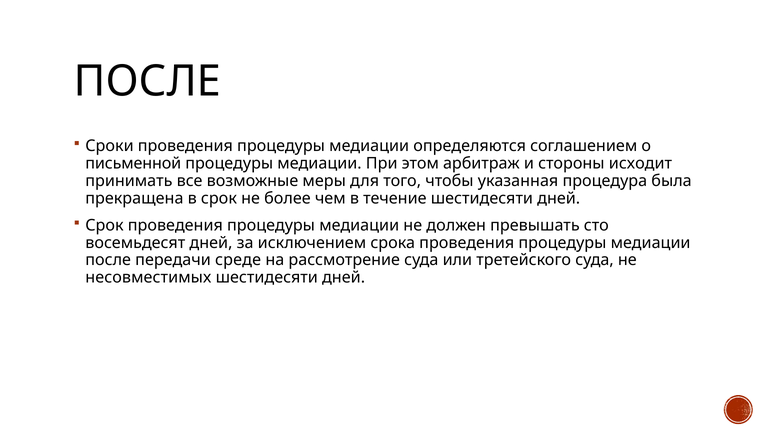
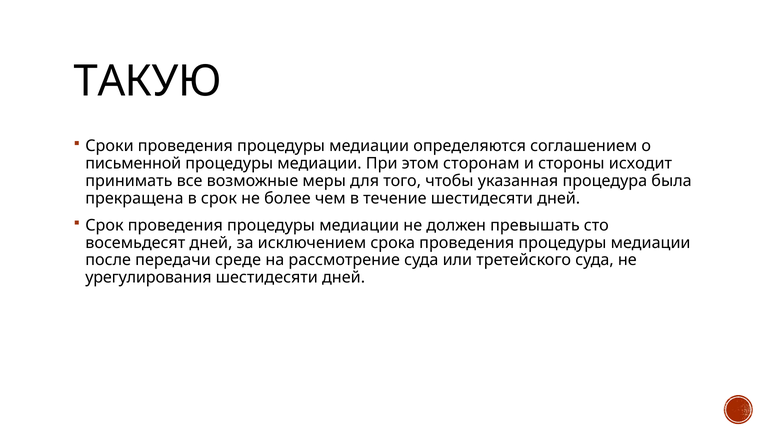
ПОСЛЕ at (147, 82): ПОСЛЕ -> ТАКУЮ
арбитраж: арбитраж -> сторонам
несовместимых: несовместимых -> урегулирования
